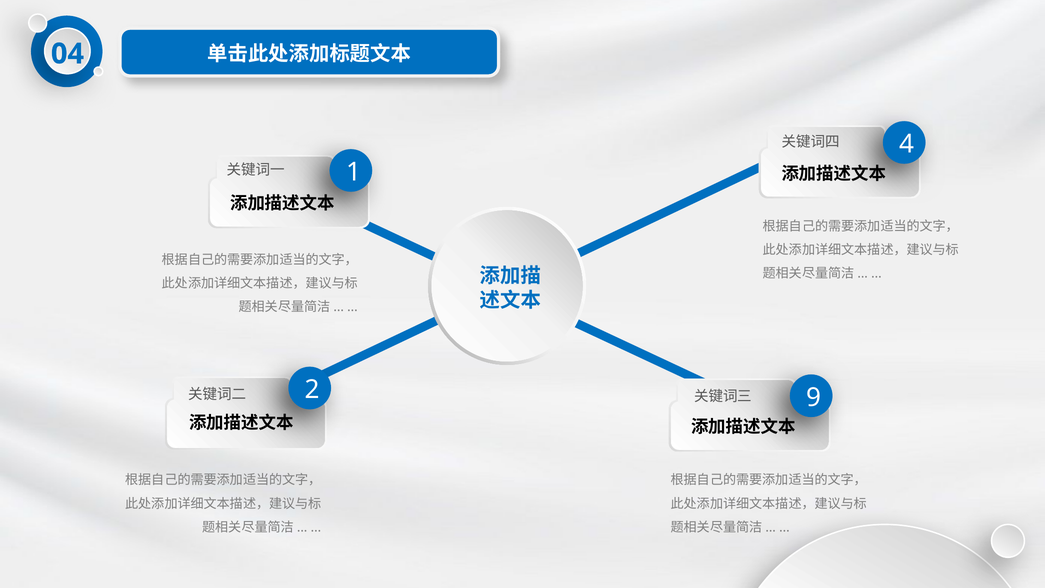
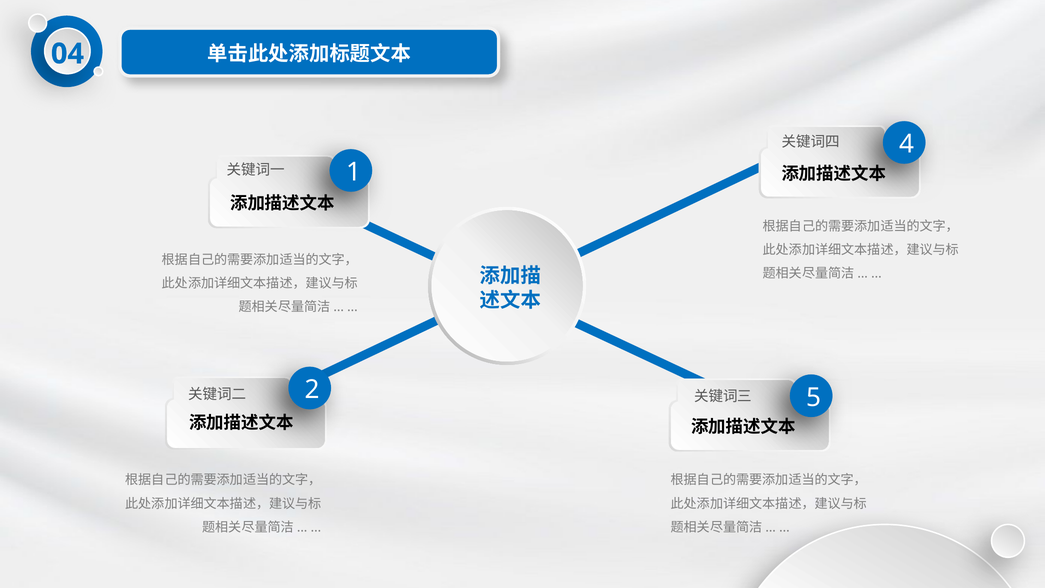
9: 9 -> 5
